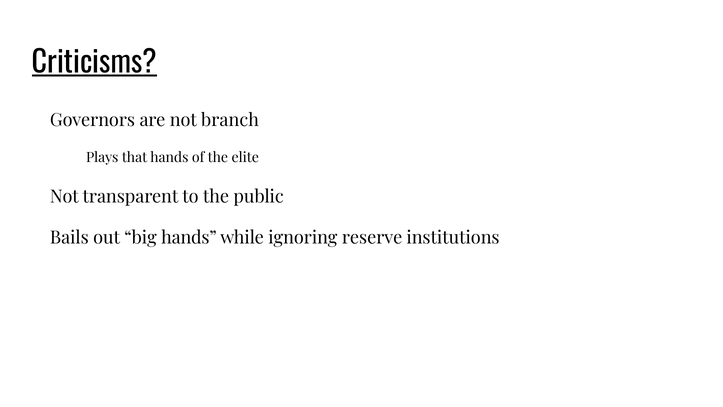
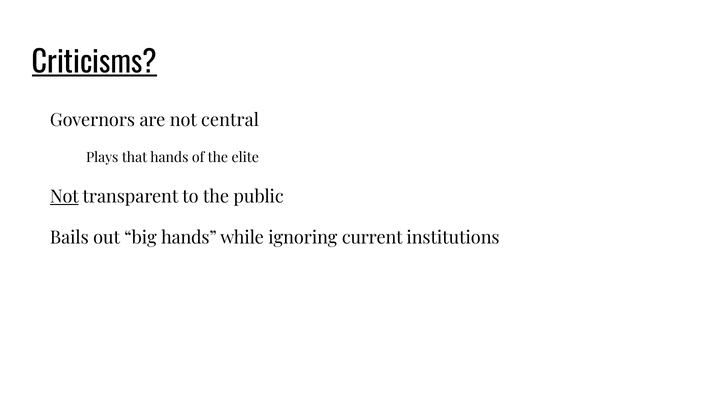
branch: branch -> central
Not at (64, 197) underline: none -> present
reserve: reserve -> current
